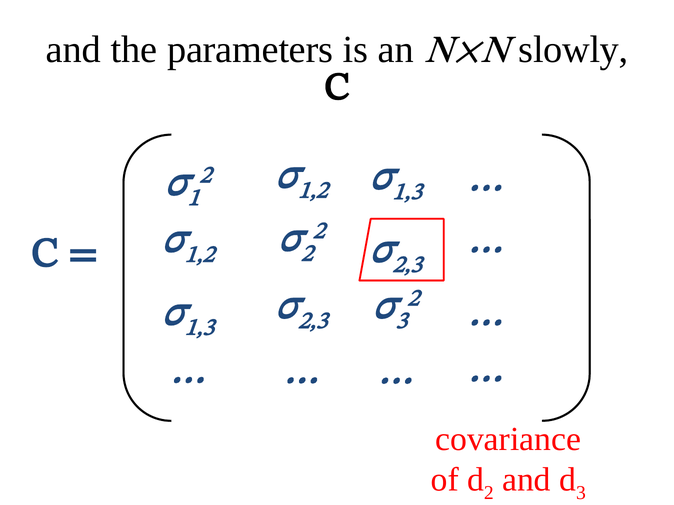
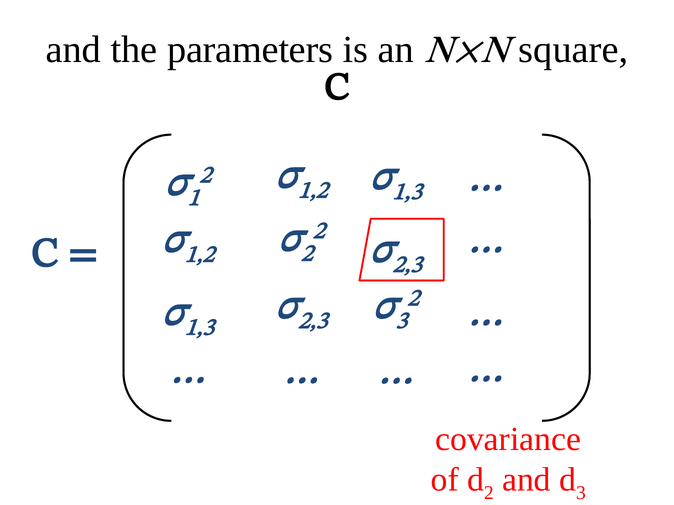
slowly: slowly -> square
